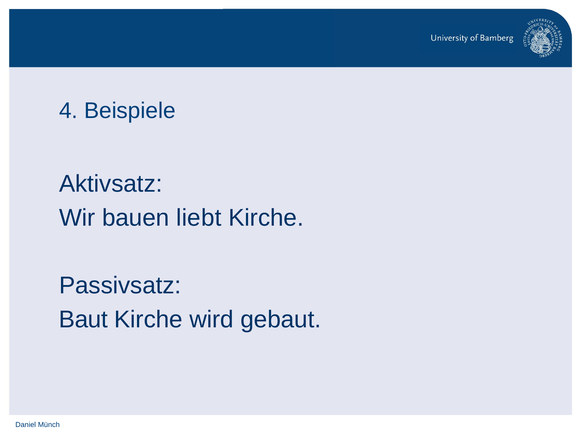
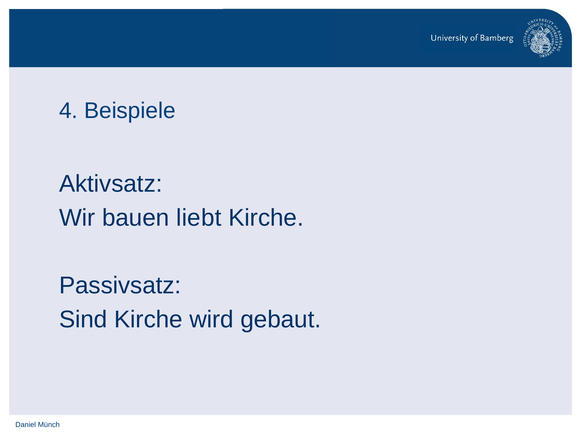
Baut: Baut -> Sind
